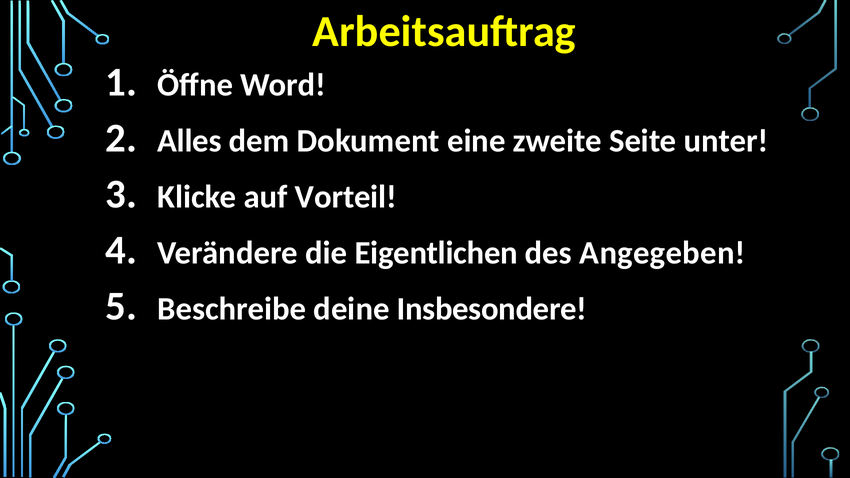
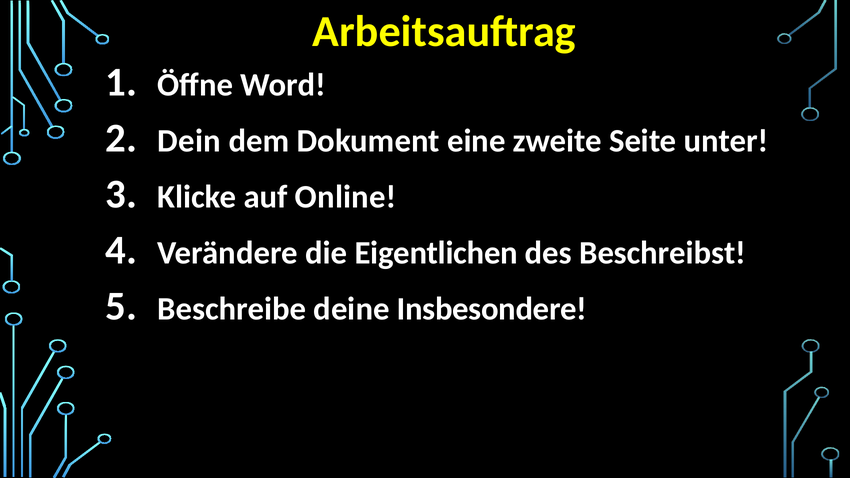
Alles: Alles -> Dein
Vorteil: Vorteil -> Online
Angegeben: Angegeben -> Beschreibst
